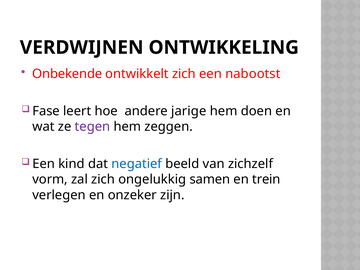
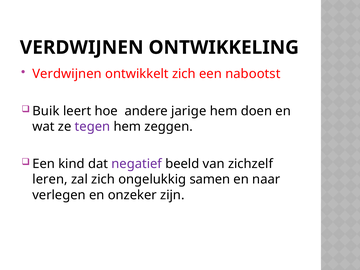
Onbekende at (67, 74): Onbekende -> Verdwijnen
Fase: Fase -> Buik
negatief colour: blue -> purple
vorm: vorm -> leren
trein: trein -> naar
